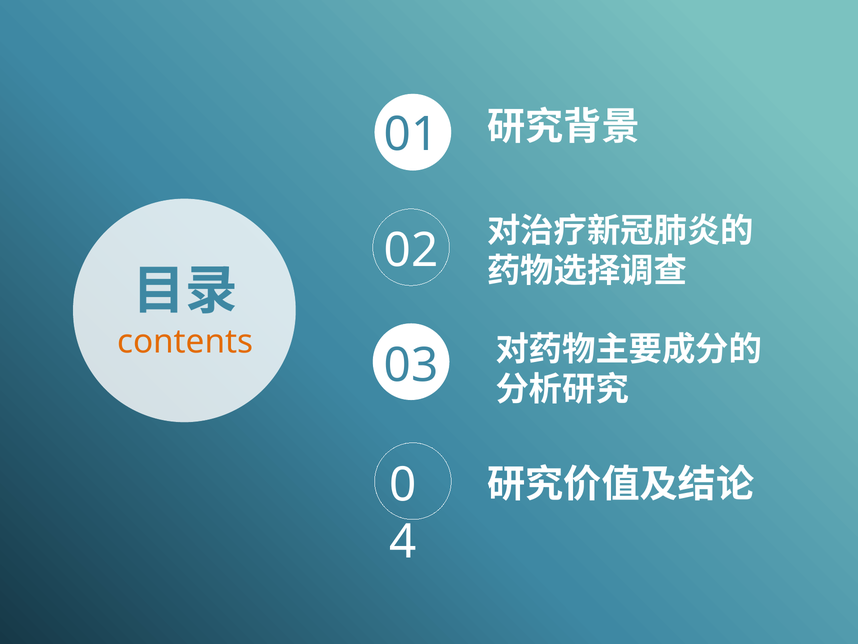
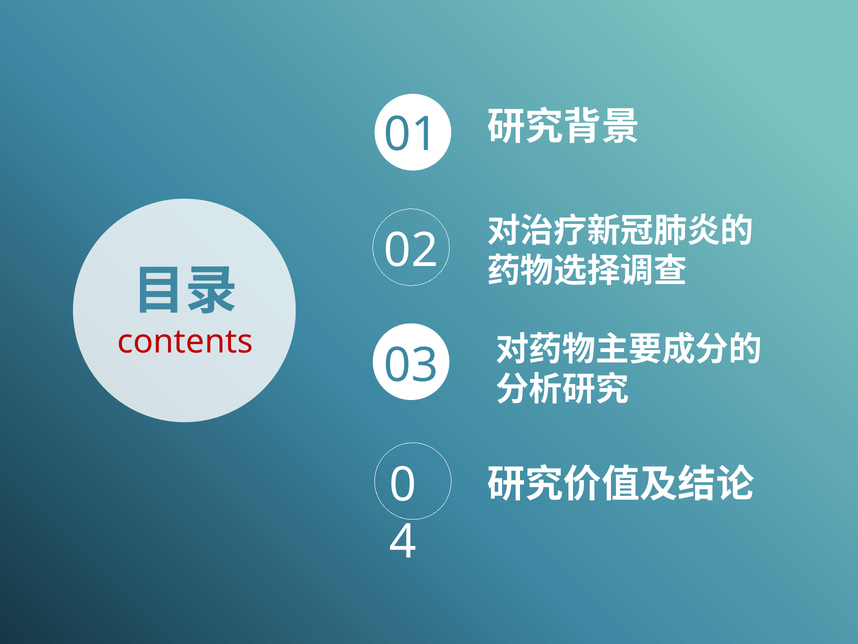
contents colour: orange -> red
